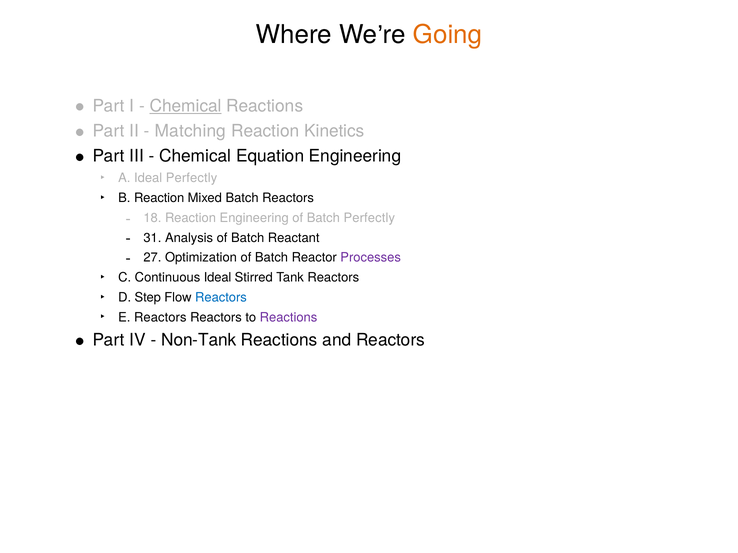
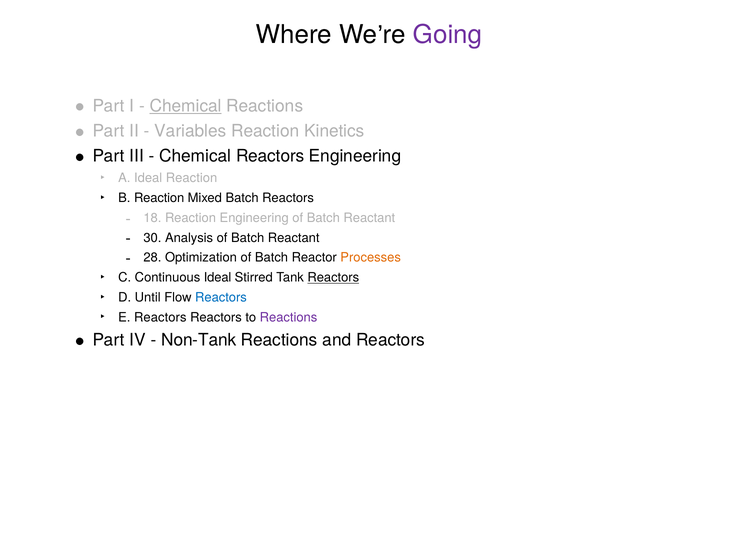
Going colour: orange -> purple
Matching: Matching -> Variables
Chemical Equation: Equation -> Reactors
Ideal Perfectly: Perfectly -> Reaction
Engineering of Batch Perfectly: Perfectly -> Reactant
31: 31 -> 30
27: 27 -> 28
Processes colour: purple -> orange
Reactors at (333, 278) underline: none -> present
Step: Step -> Until
